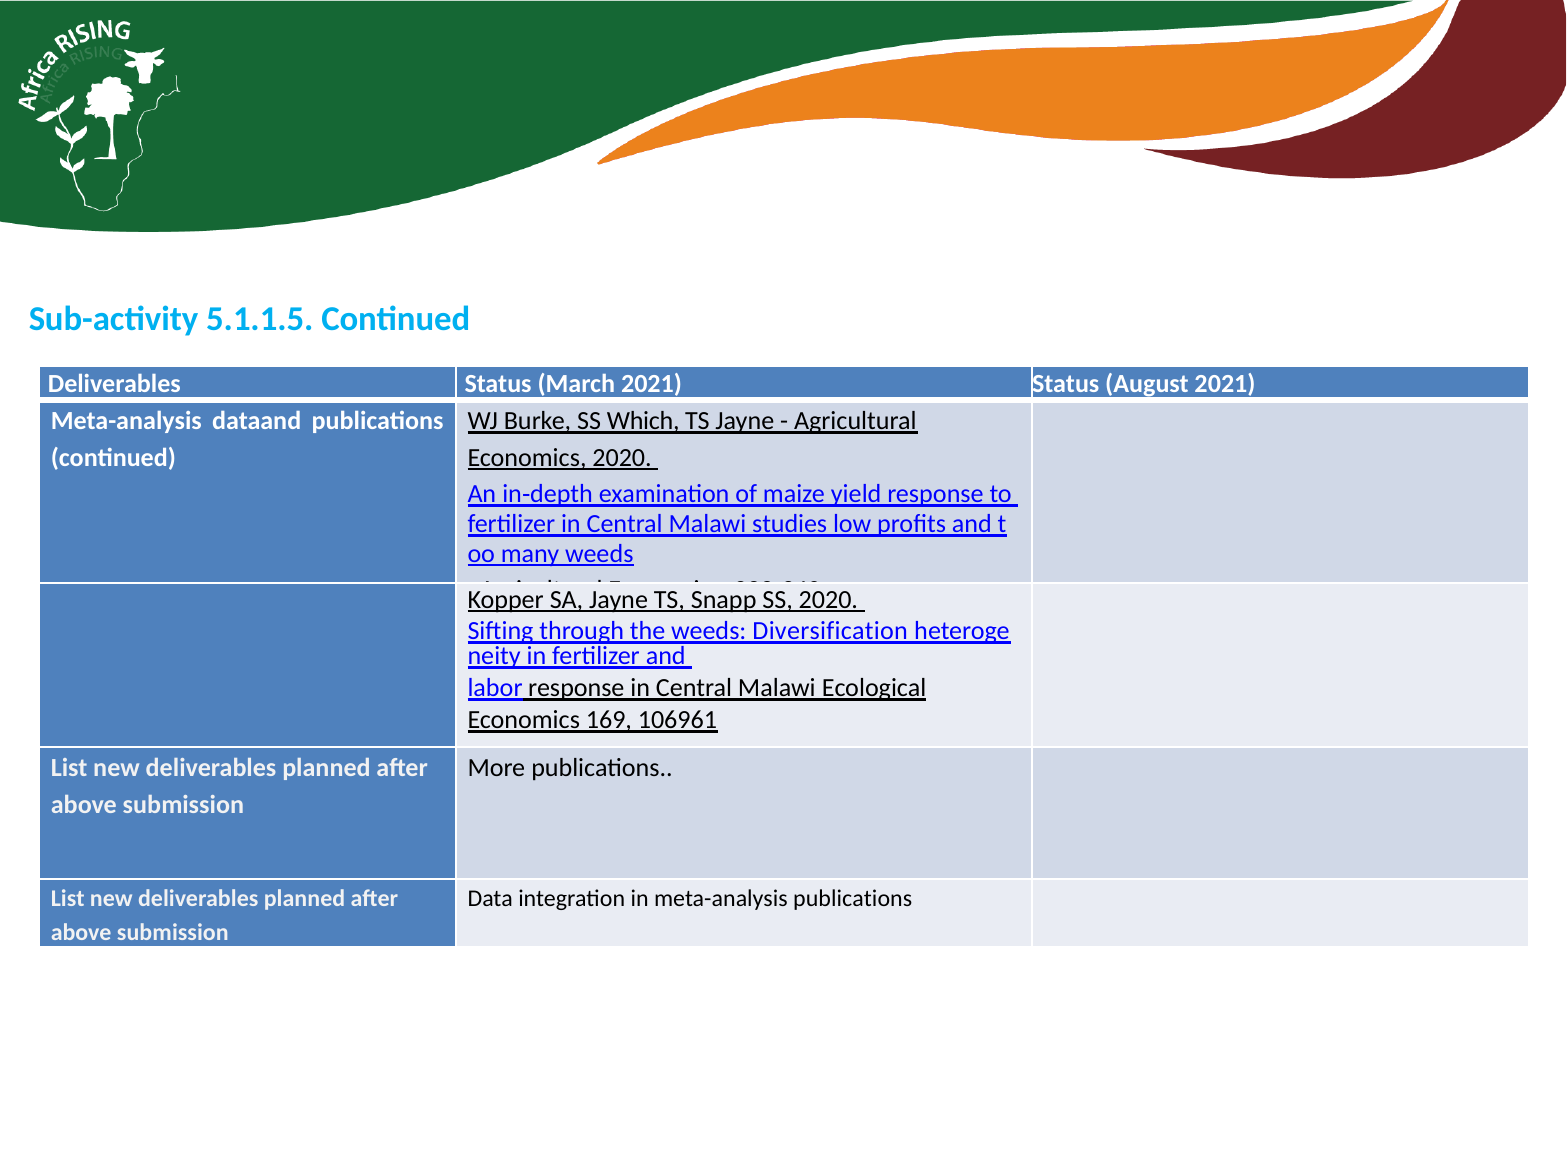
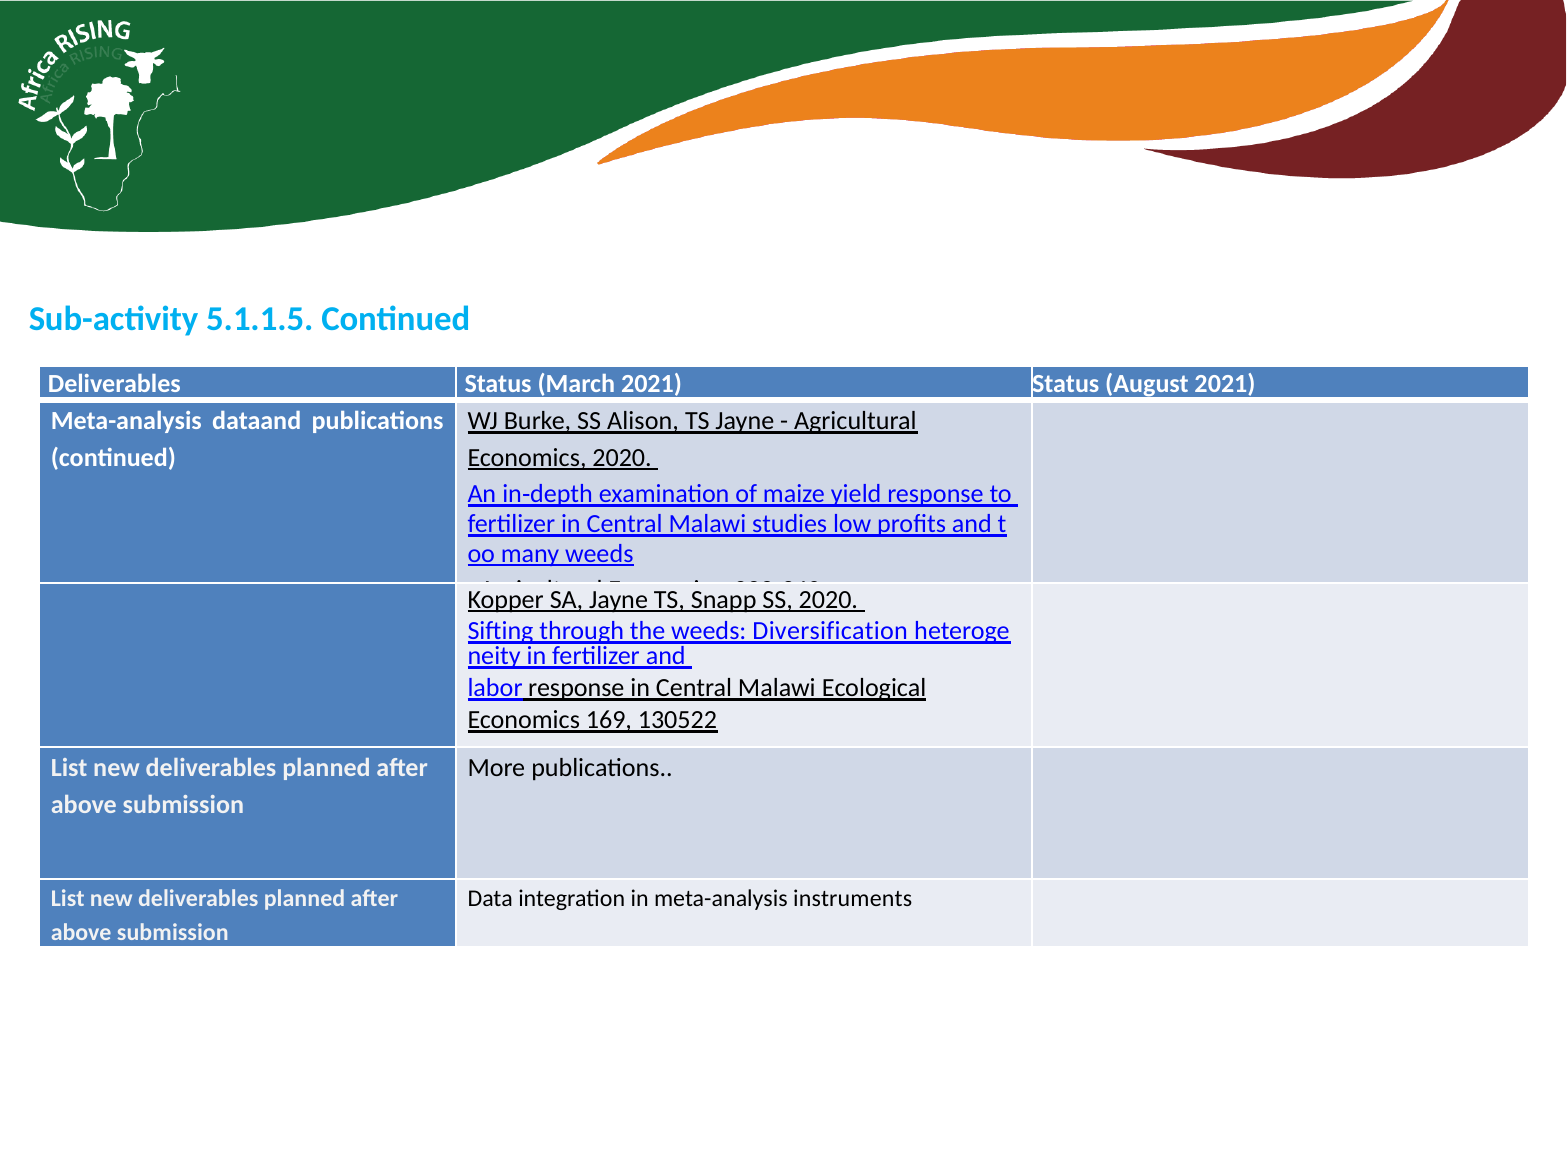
Which: Which -> Alison
106961: 106961 -> 130522
meta-analysis publications: publications -> instruments
